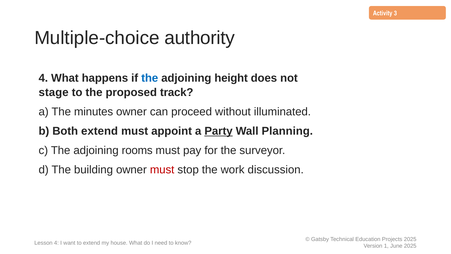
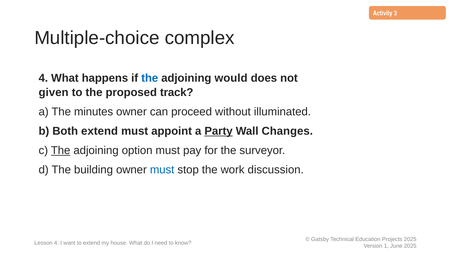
authority: authority -> complex
height: height -> would
stage: stage -> given
Planning: Planning -> Changes
The at (61, 150) underline: none -> present
rooms: rooms -> option
must at (162, 170) colour: red -> blue
